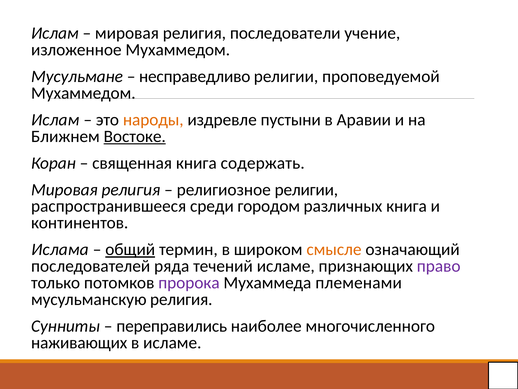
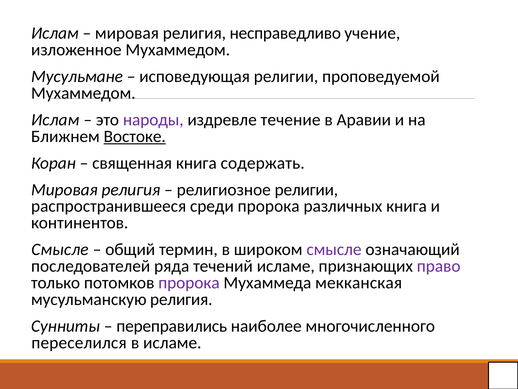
последователи: последователи -> несправедливо
несправедливо: несправедливо -> исповедующая
народы colour: orange -> purple
пустыни: пустыни -> течение
среди городом: городом -> пророка
Ислама at (60, 249): Ислама -> Смысле
общий underline: present -> none
смысле at (334, 249) colour: orange -> purple
племенами: племенами -> мекканская
наживающих: наживающих -> переселился
